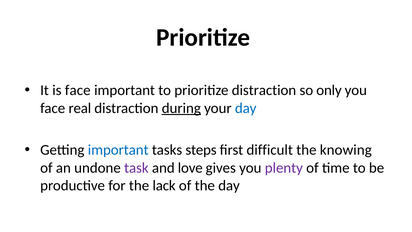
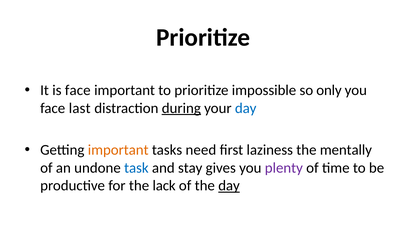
prioritize distraction: distraction -> impossible
real: real -> last
important at (118, 150) colour: blue -> orange
steps: steps -> need
difficult: difficult -> laziness
knowing: knowing -> mentally
task colour: purple -> blue
love: love -> stay
day at (229, 186) underline: none -> present
